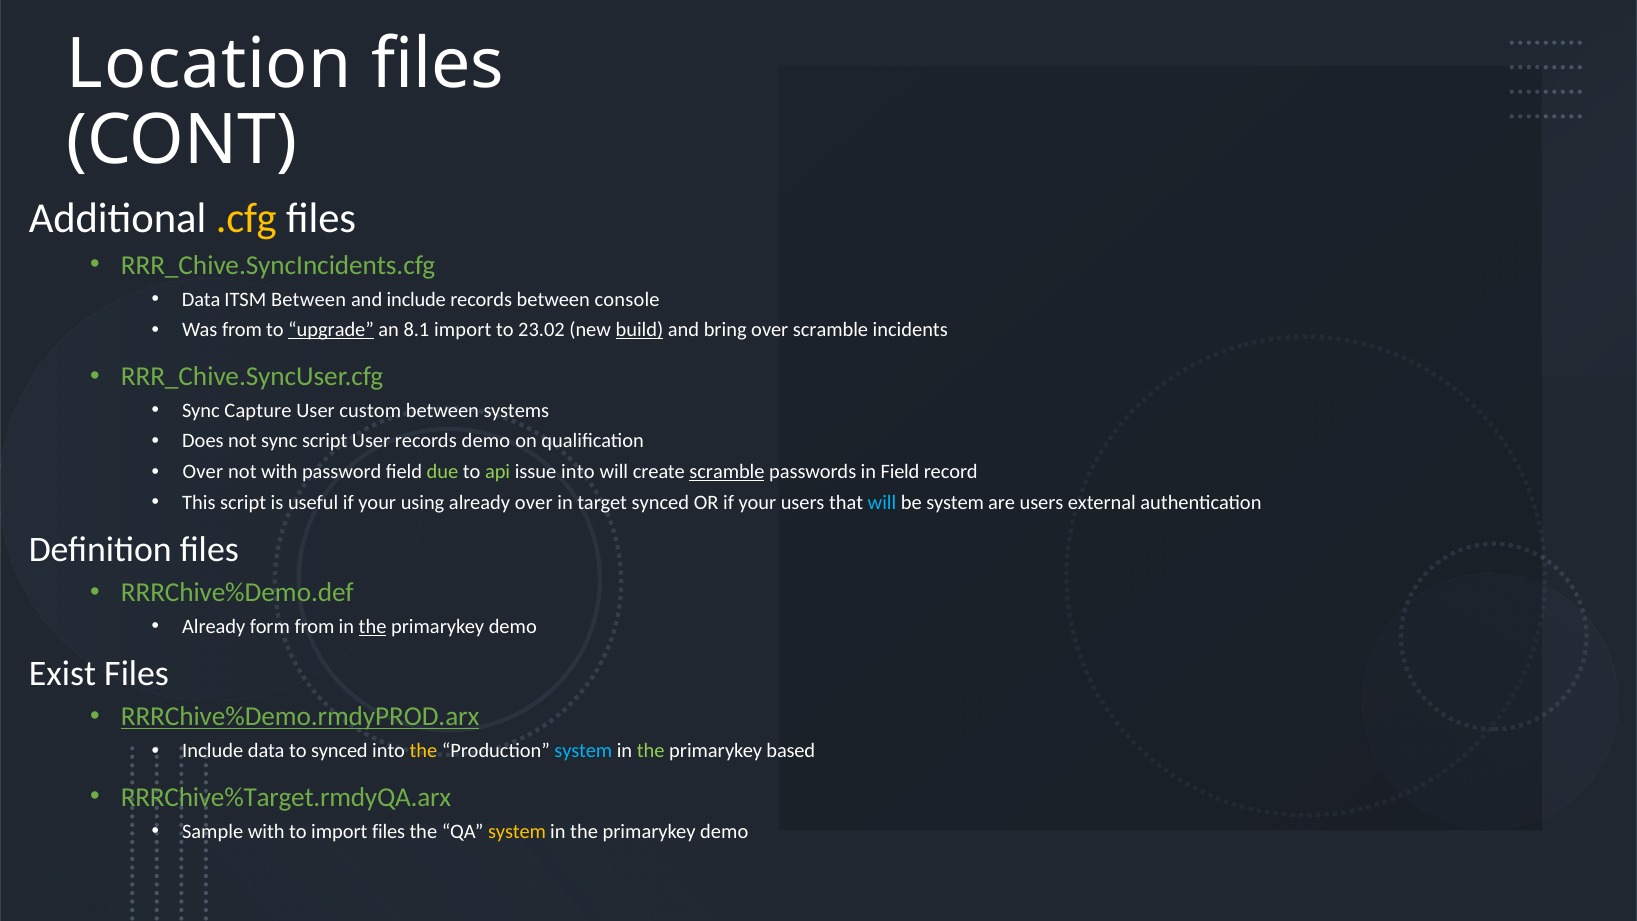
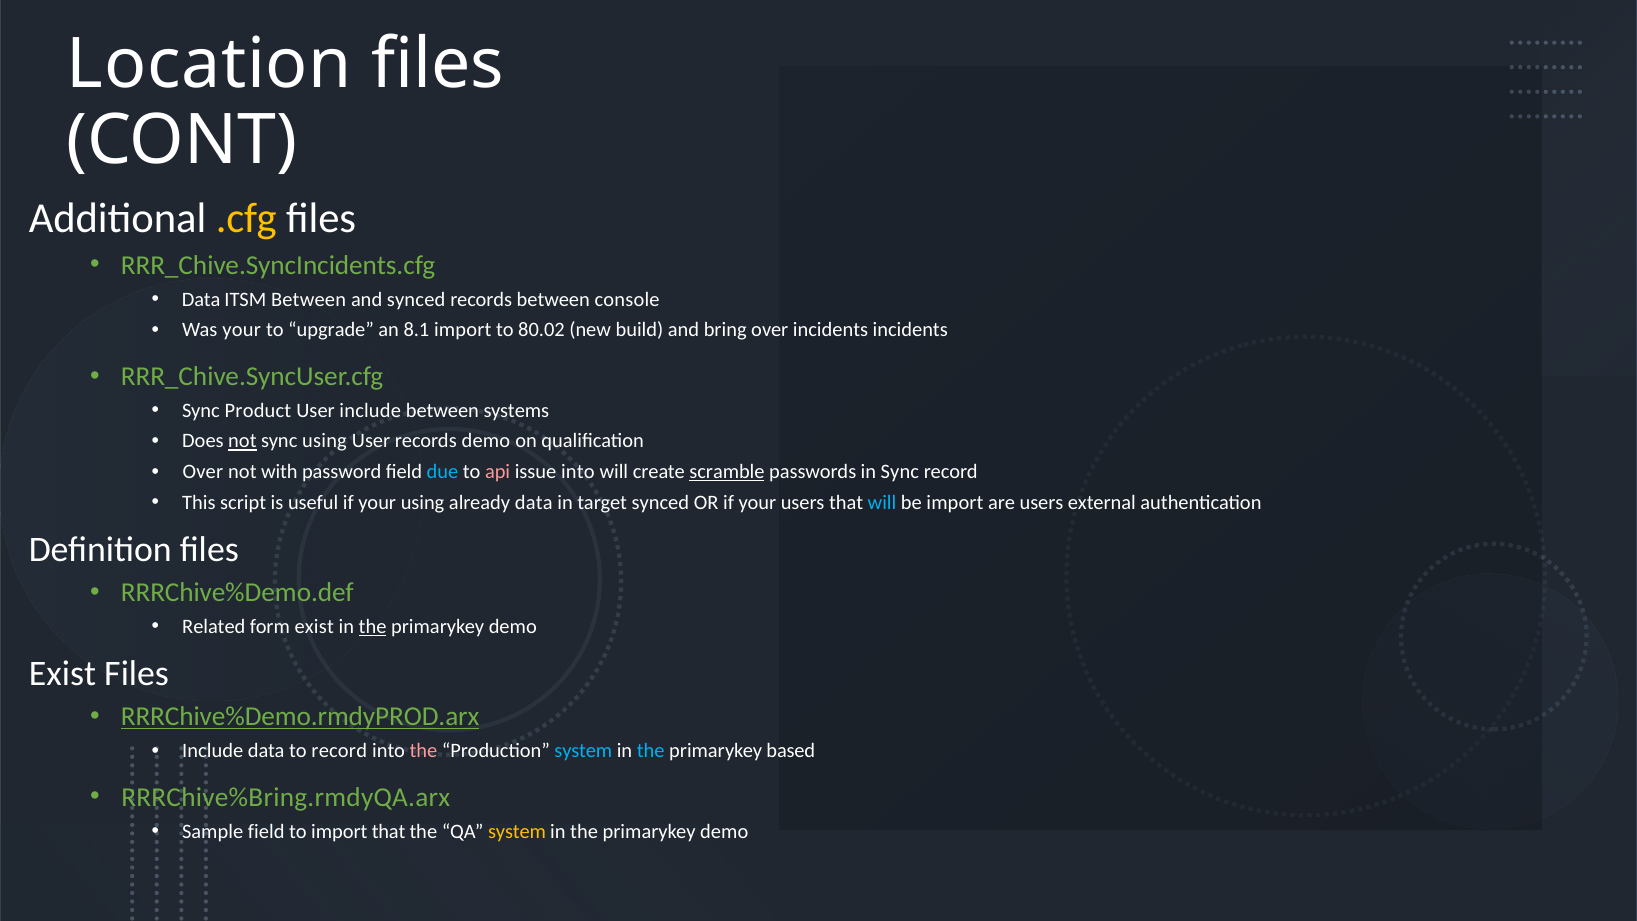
and include: include -> synced
Was from: from -> your
upgrade underline: present -> none
23.02: 23.02 -> 80.02
build underline: present -> none
over scramble: scramble -> incidents
Capture: Capture -> Product
User custom: custom -> include
not at (242, 441) underline: none -> present
sync script: script -> using
due colour: light green -> light blue
api colour: light green -> pink
in Field: Field -> Sync
already over: over -> data
be system: system -> import
Already at (214, 627): Already -> Related
form from: from -> exist
to synced: synced -> record
the at (423, 751) colour: yellow -> pink
the at (651, 751) colour: light green -> light blue
RRRChive%Target.rmdyQA.arx: RRRChive%Target.rmdyQA.arx -> RRRChive%Bring.rmdyQA.arx
Sample with: with -> field
import files: files -> that
